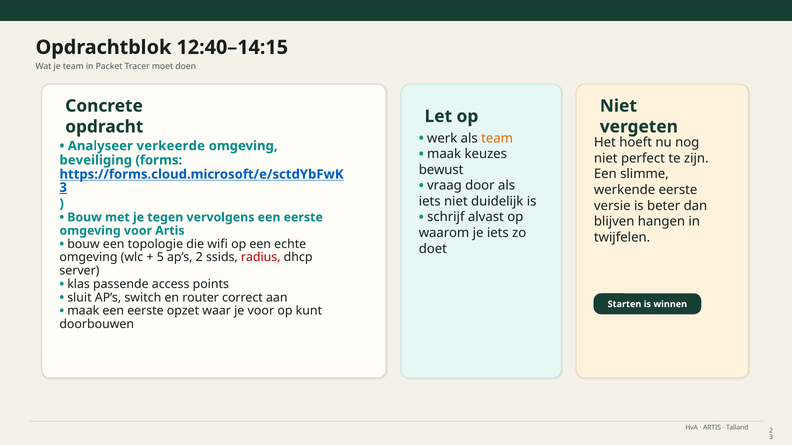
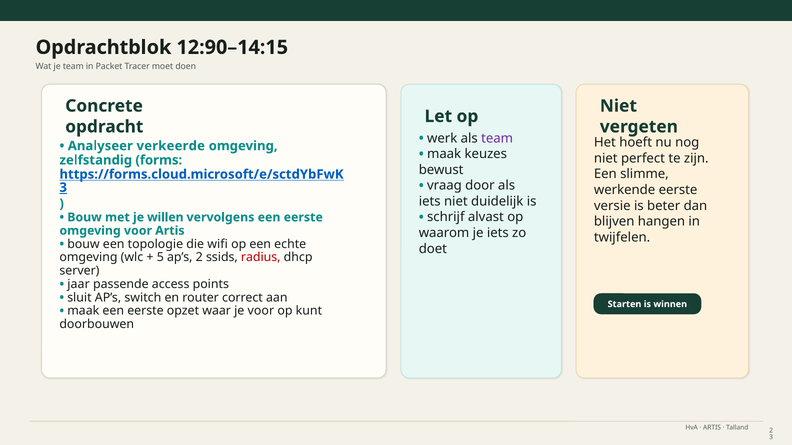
12:40–14:15: 12:40–14:15 -> 12:90–14:15
team at (497, 138) colour: orange -> purple
beveiliging: beveiliging -> zelfstandig
tegen: tegen -> willen
klas: klas -> jaar
